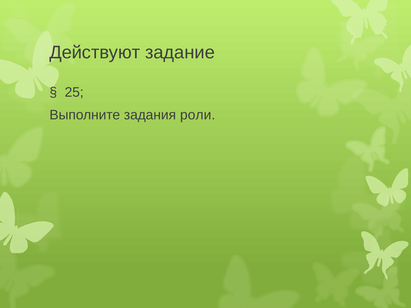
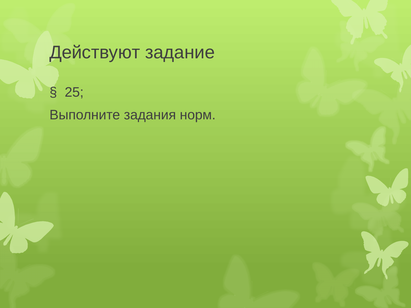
роли: роли -> норм
